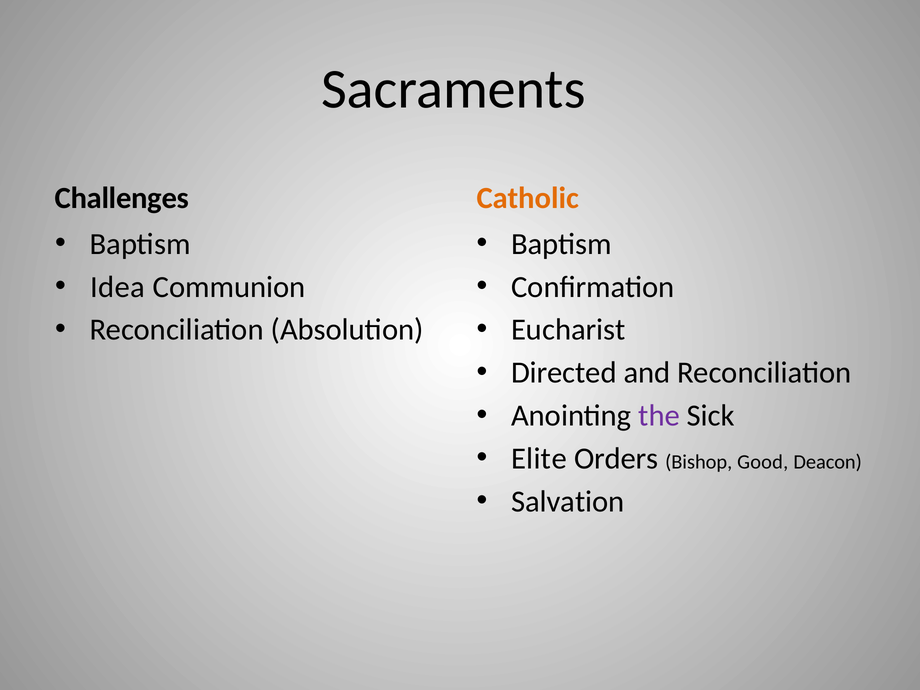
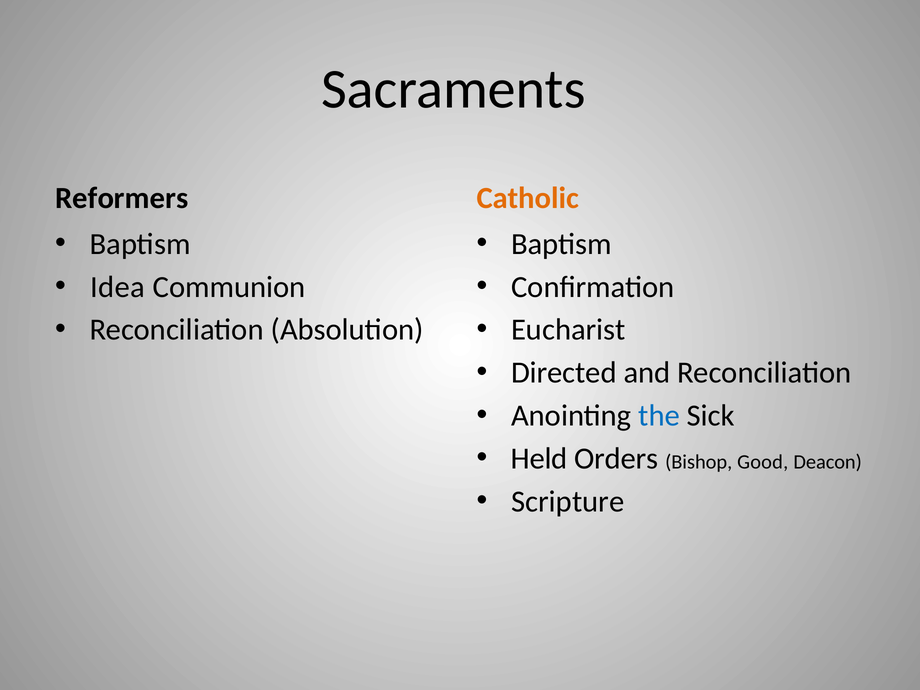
Challenges: Challenges -> Reformers
the colour: purple -> blue
Elite: Elite -> Held
Salvation: Salvation -> Scripture
